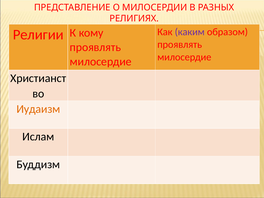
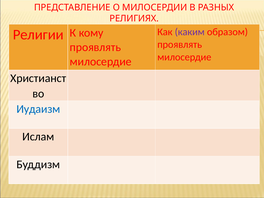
Иудаизм colour: orange -> blue
